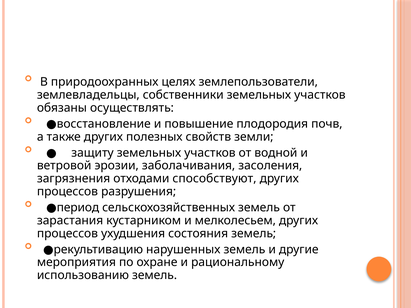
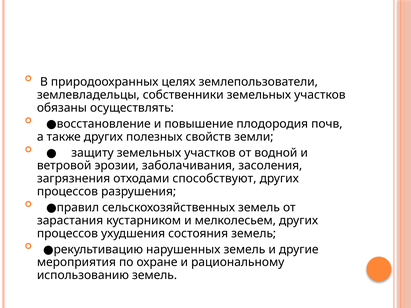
период: период -> правил
